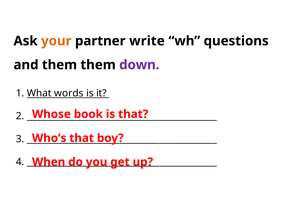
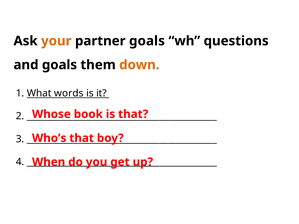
partner write: write -> goals
and them: them -> goals
down colour: purple -> orange
